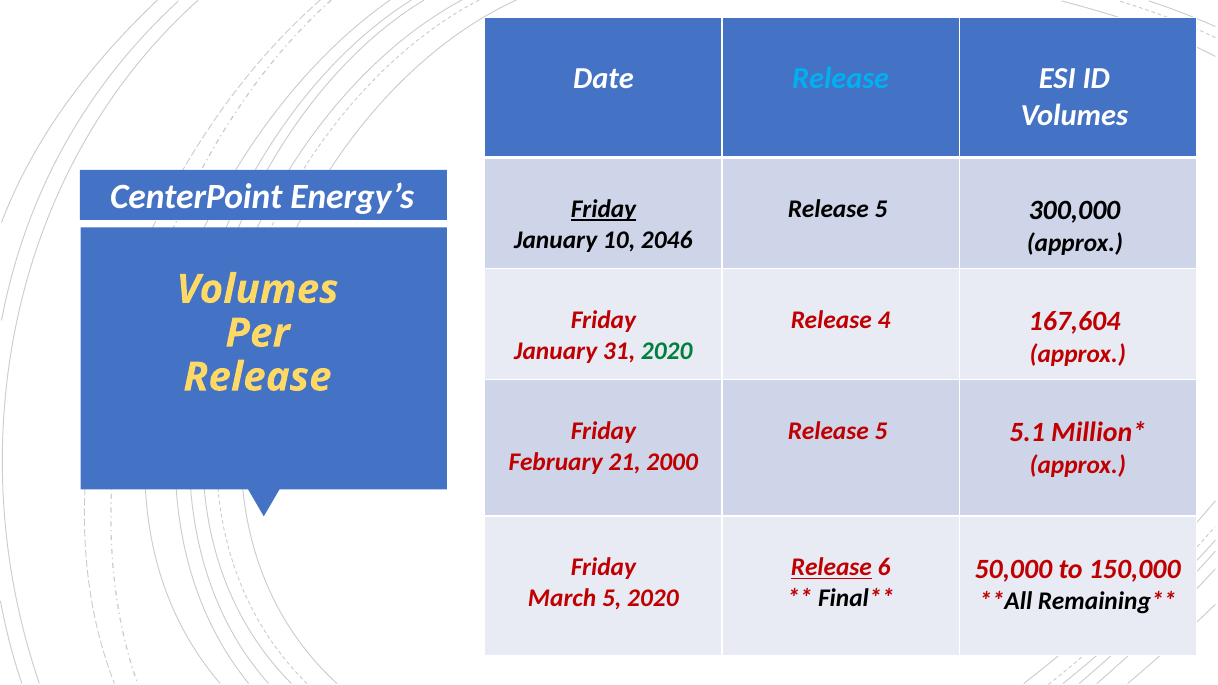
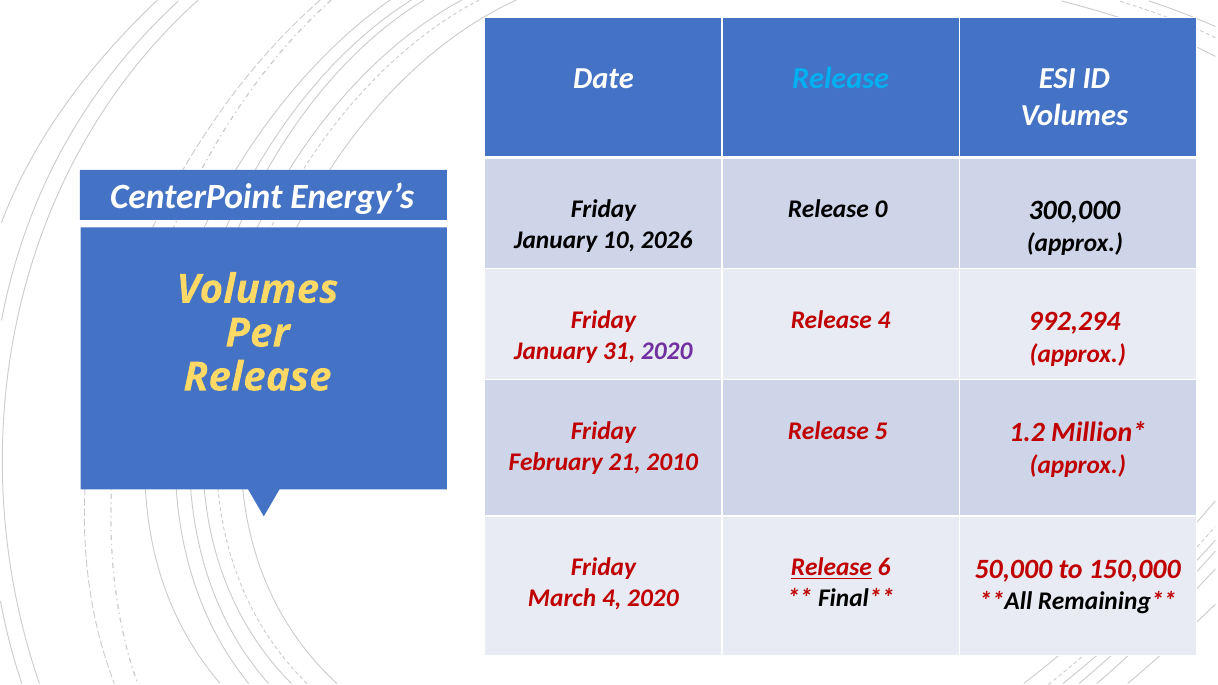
Friday at (603, 209) underline: present -> none
5 at (881, 209): 5 -> 0
2046: 2046 -> 2026
167,604: 167,604 -> 992,294
2020 at (667, 351) colour: green -> purple
5.1: 5.1 -> 1.2
2000: 2000 -> 2010
March 5: 5 -> 4
